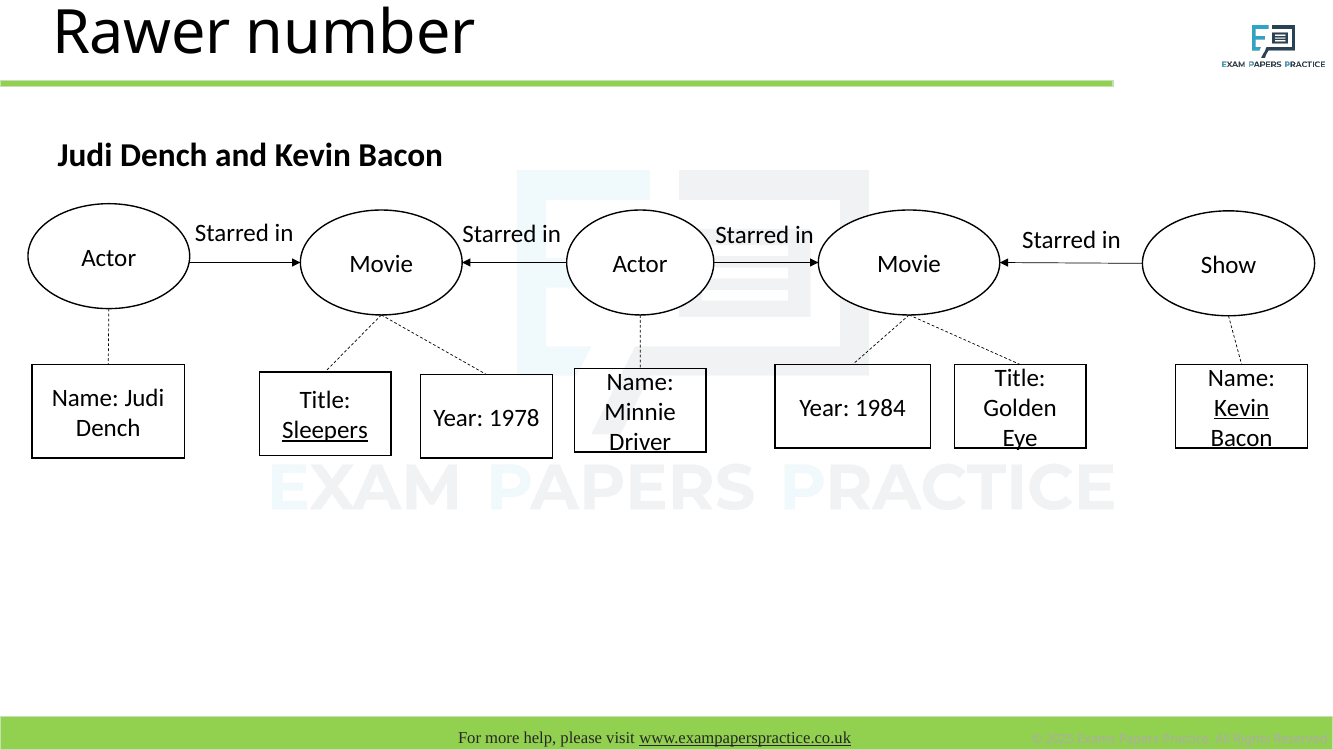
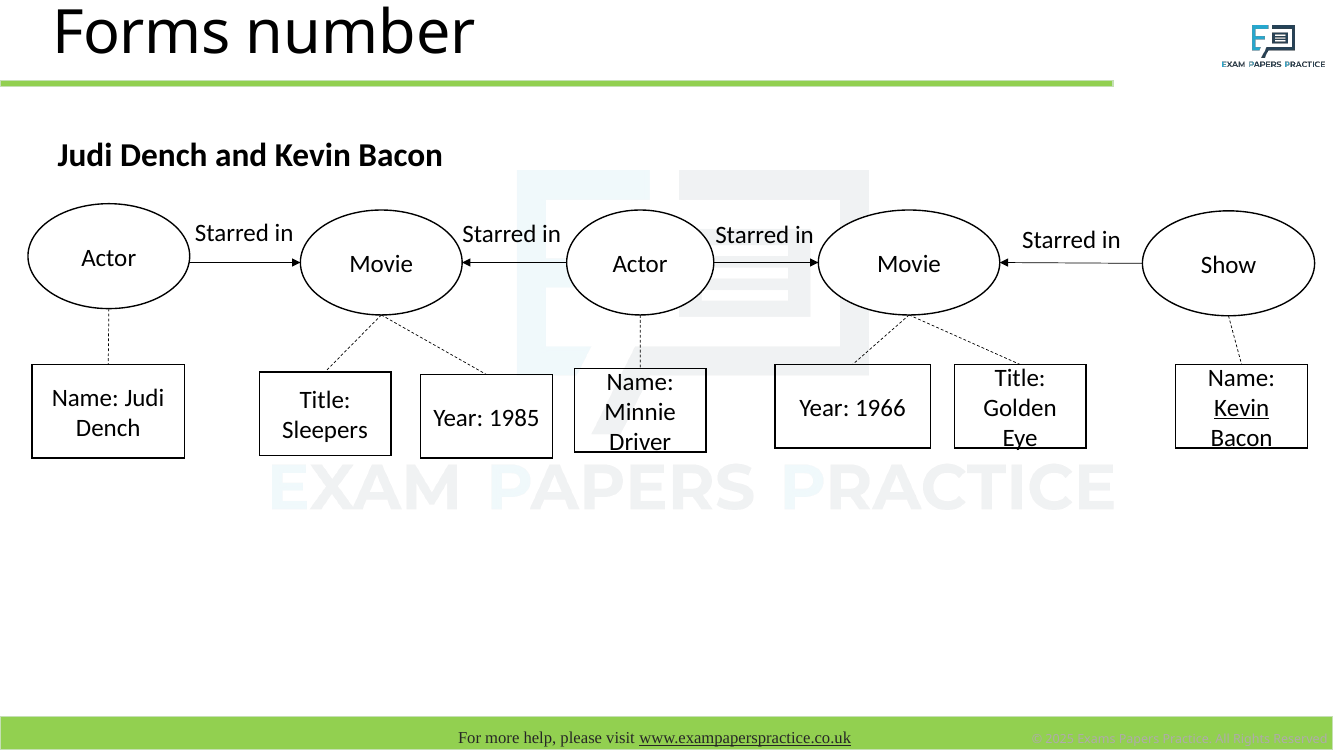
Rawer: Rawer -> Forms
1984: 1984 -> 1966
1978: 1978 -> 1985
Sleepers underline: present -> none
